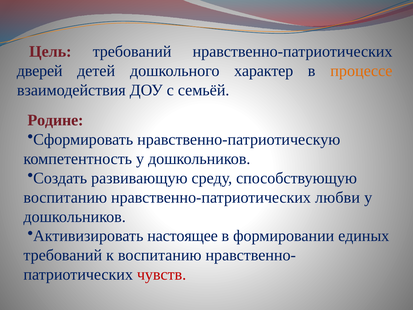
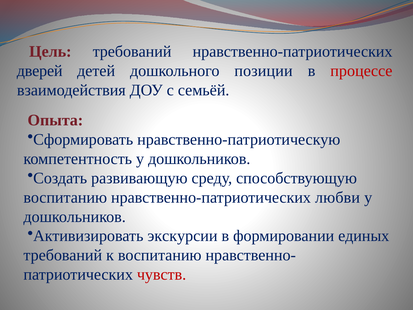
характер: характер -> позиции
процессе colour: orange -> red
Родине: Родине -> Опыта
настоящее: настоящее -> экскурсии
